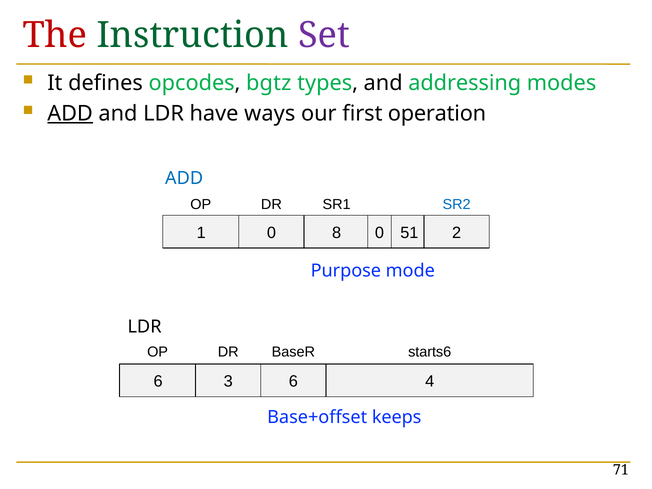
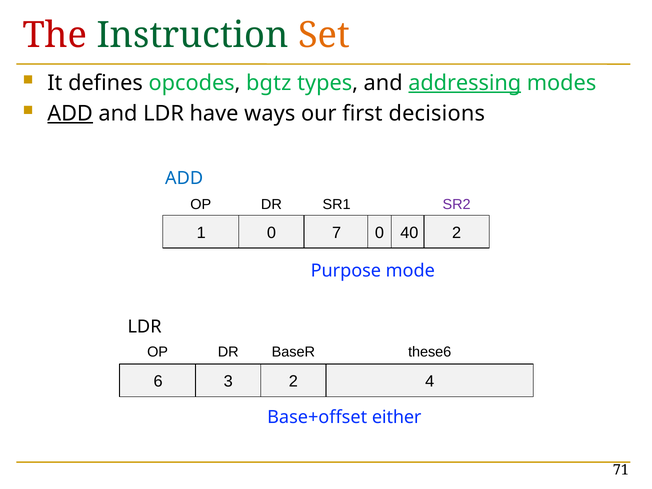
Set colour: purple -> orange
addressing underline: none -> present
operation: operation -> decisions
SR2 colour: blue -> purple
8: 8 -> 7
51: 51 -> 40
starts6: starts6 -> these6
3 6: 6 -> 2
keeps: keeps -> either
